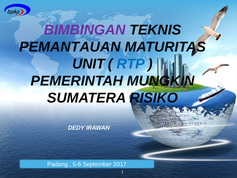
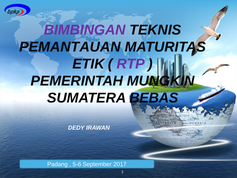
UNIT: UNIT -> ETIK
RTP colour: blue -> purple
RISIKO: RISIKO -> BEBAS
